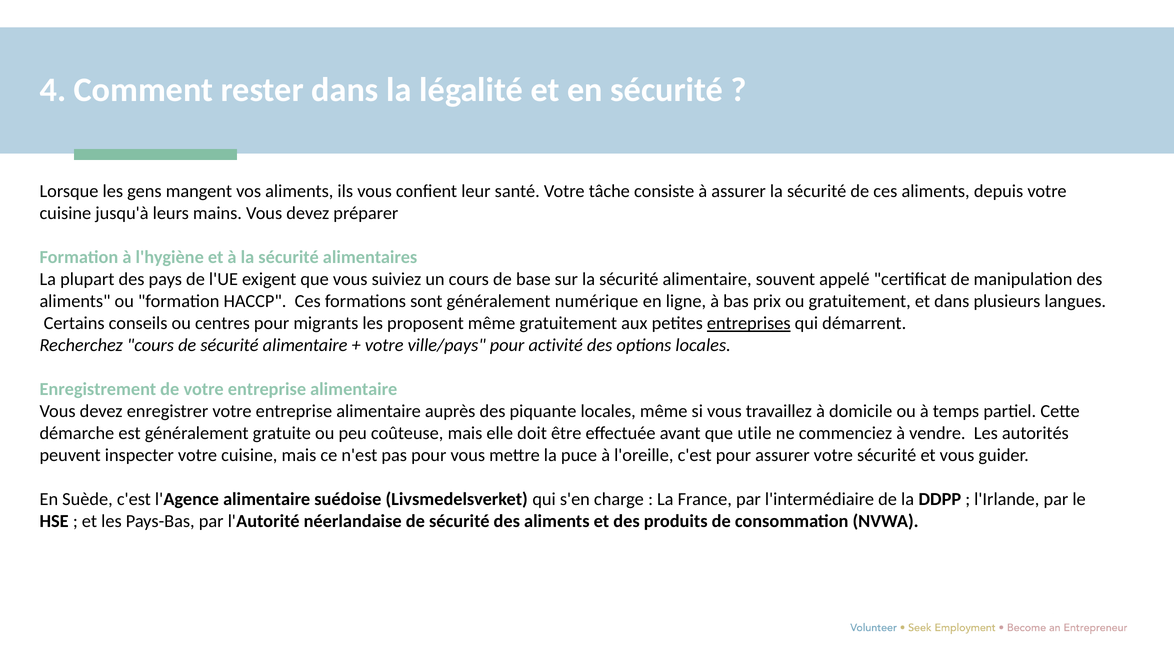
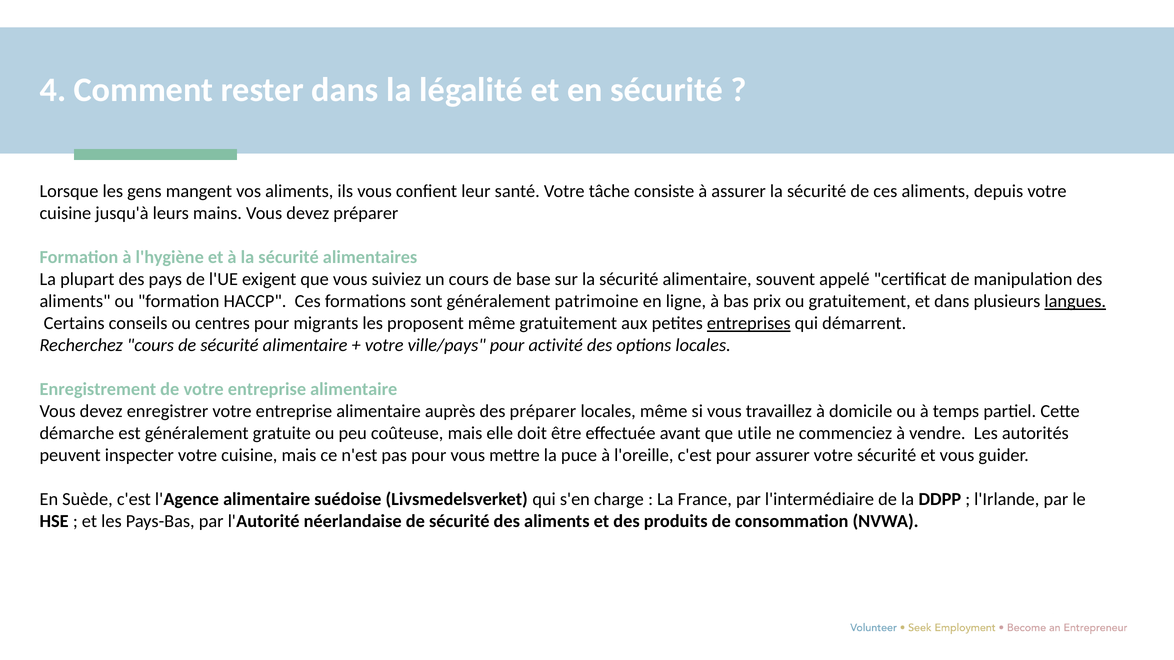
numérique: numérique -> patrimoine
langues underline: none -> present
des piquante: piquante -> préparer
